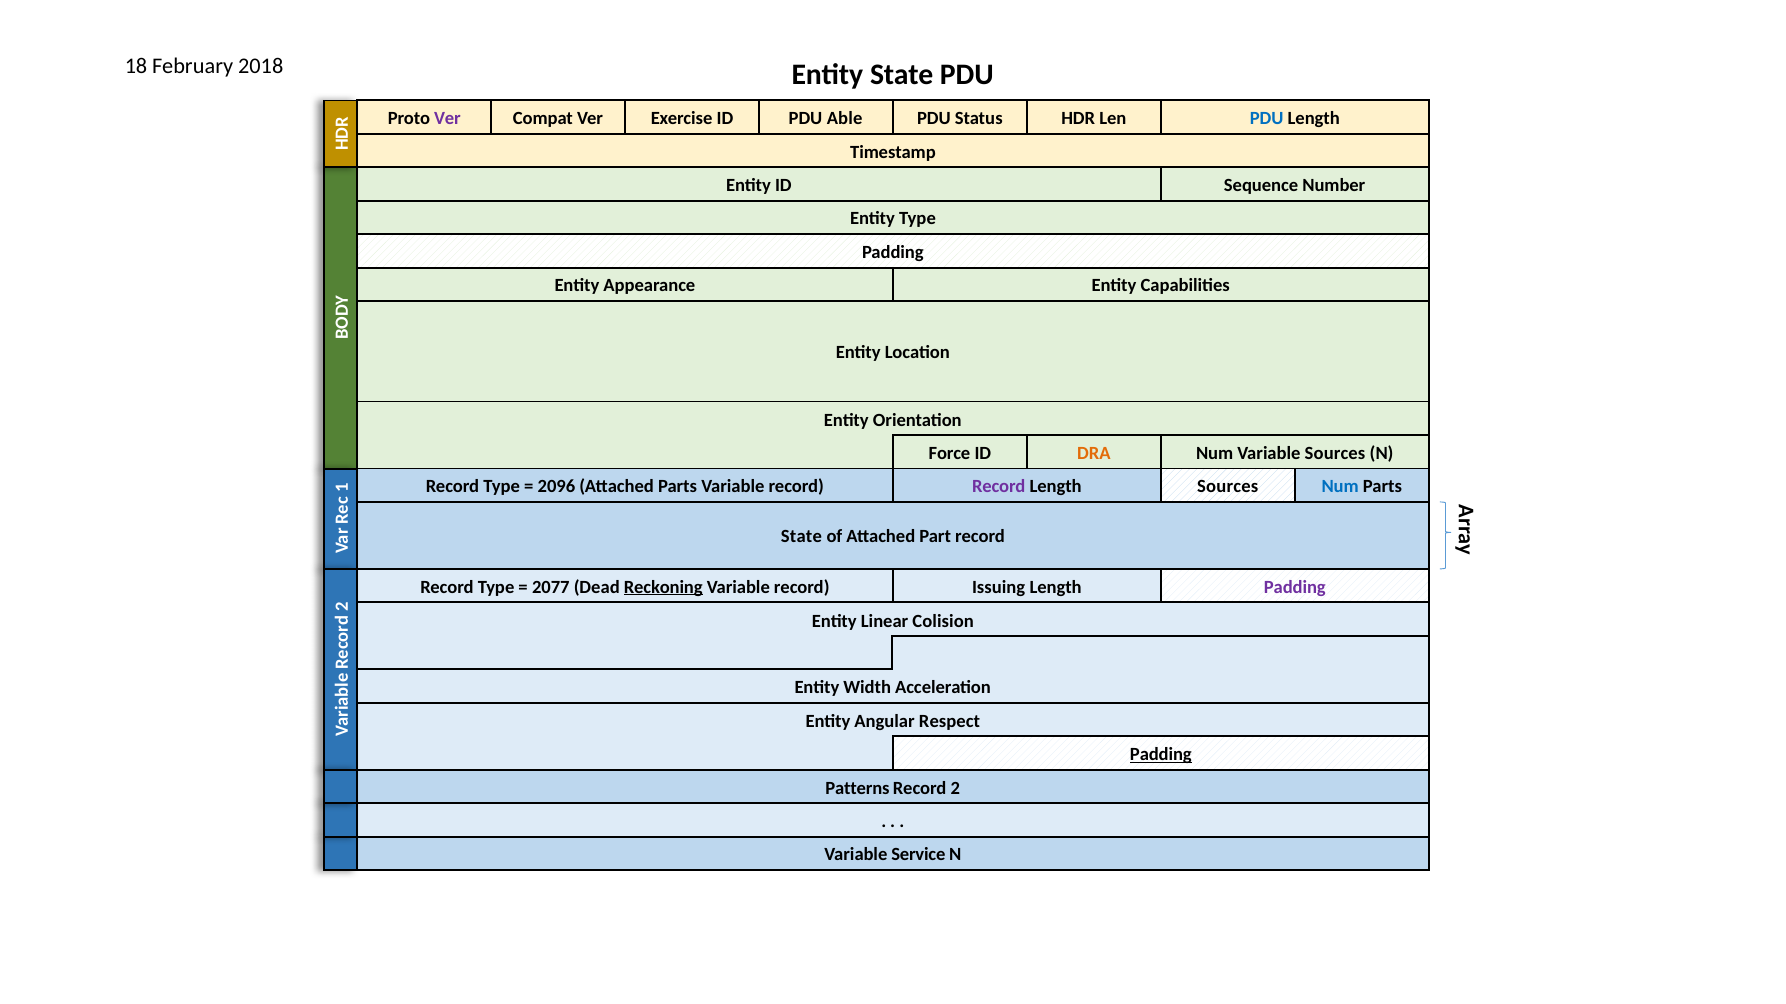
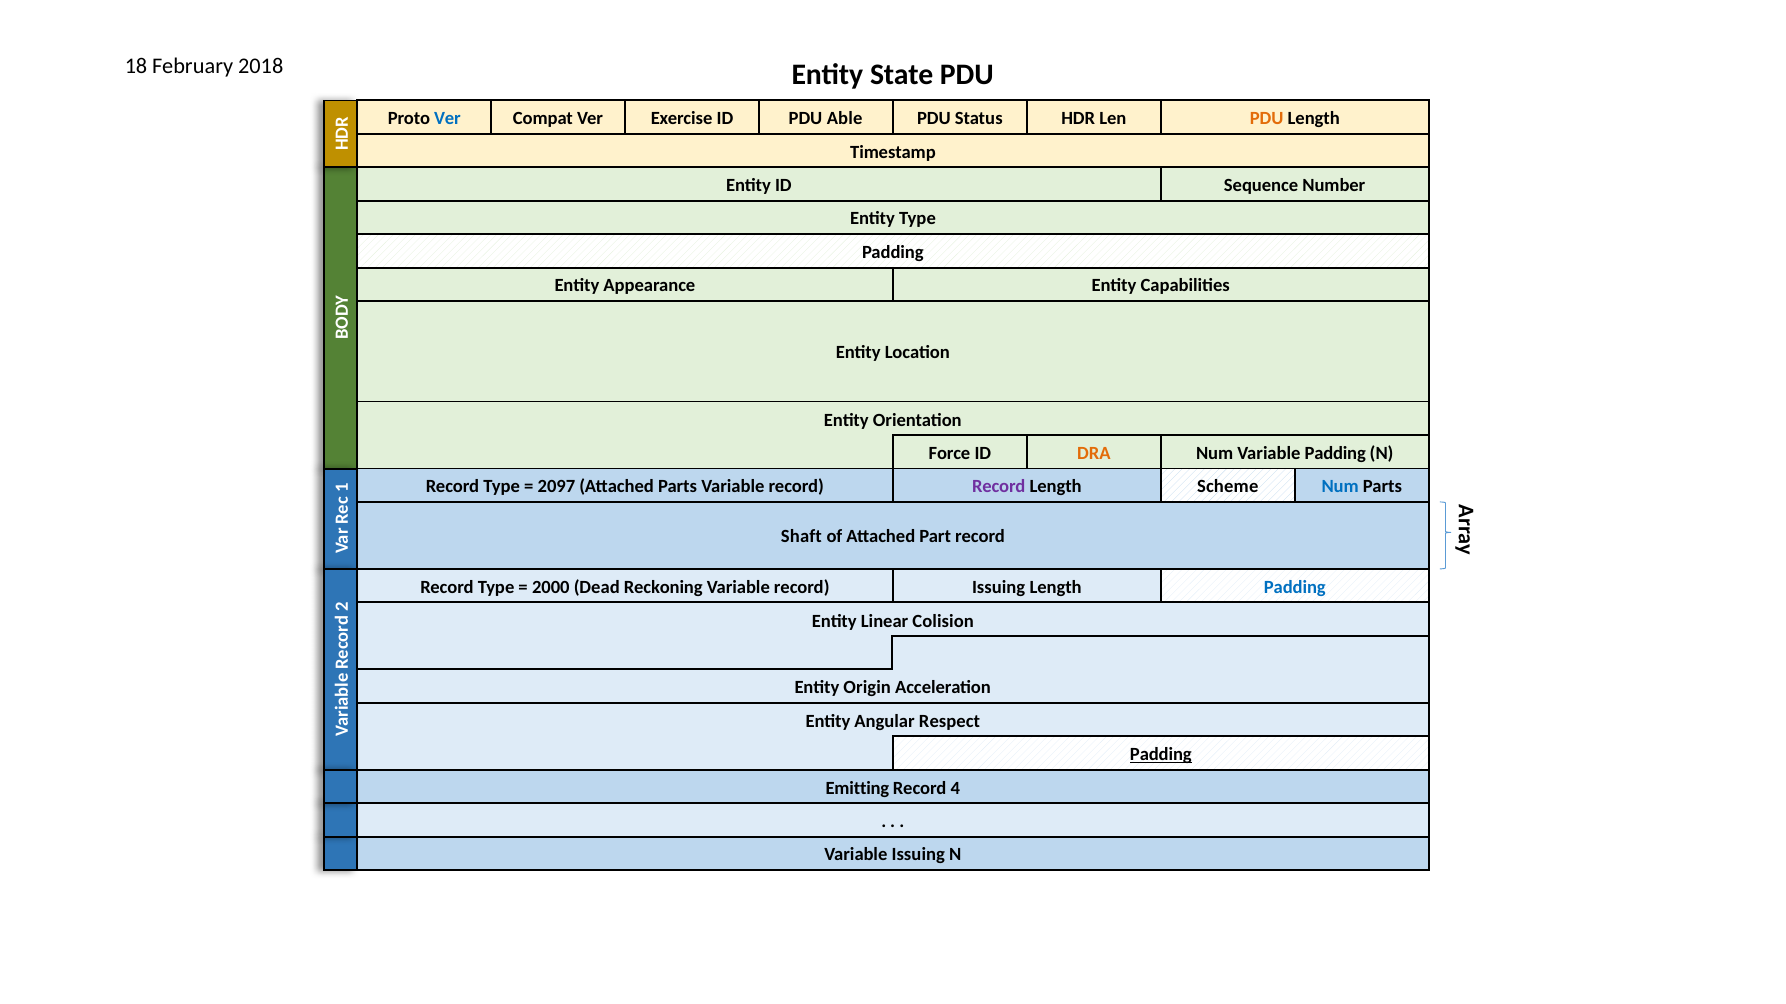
Ver at (447, 118) colour: purple -> blue
PDU at (1267, 118) colour: blue -> orange
Variable Sources: Sources -> Padding
2096: 2096 -> 2097
Sources at (1228, 487): Sources -> Scheme
State at (801, 537): State -> Shaft
2077: 2077 -> 2000
Reckoning underline: present -> none
Padding at (1295, 587) colour: purple -> blue
Width: Width -> Origin
Patterns: Patterns -> Emitting
Record 2: 2 -> 4
Variable Service: Service -> Issuing
